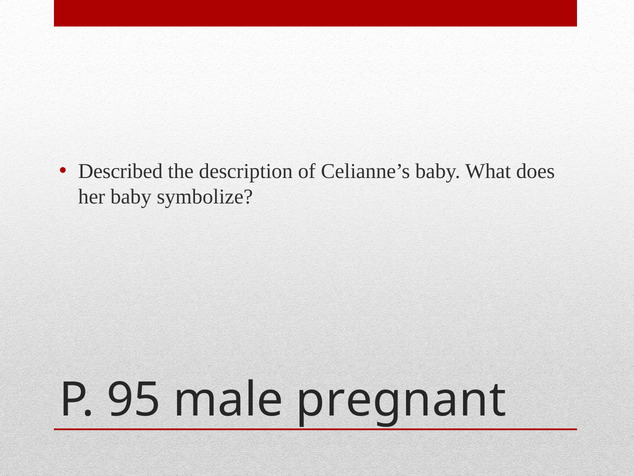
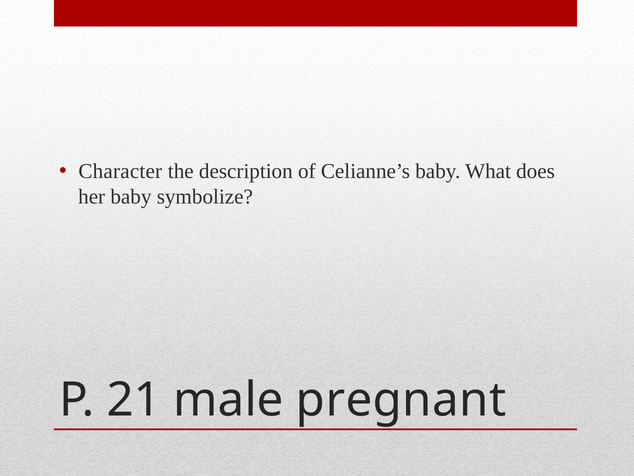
Described: Described -> Character
95: 95 -> 21
